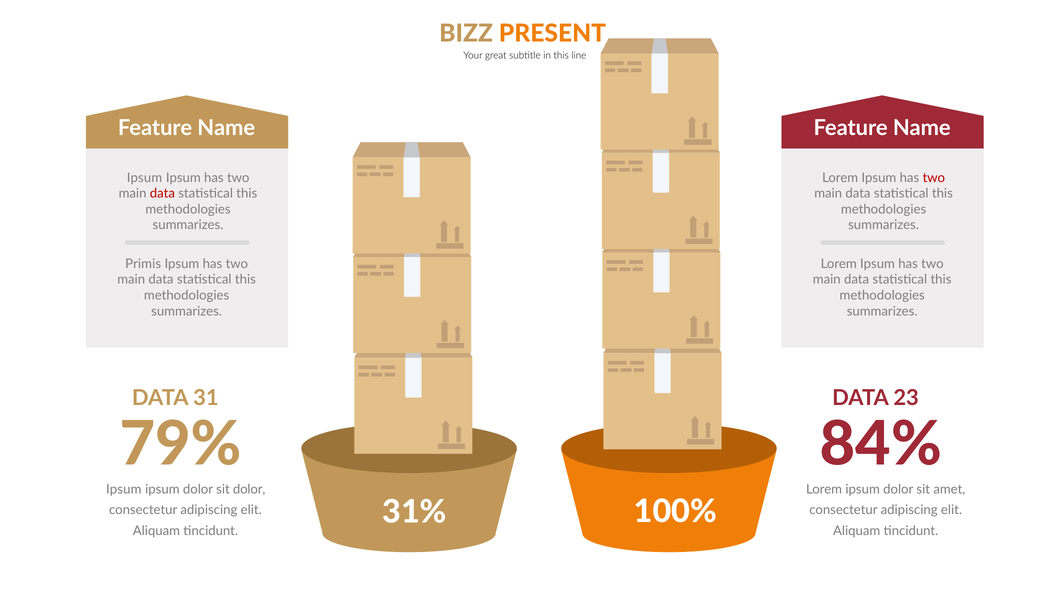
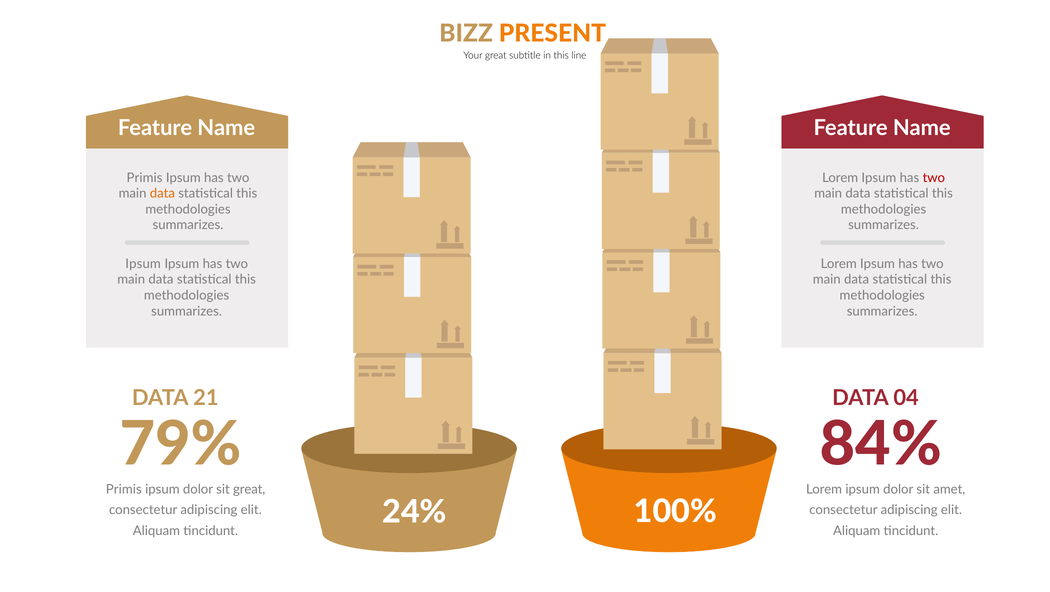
Ipsum at (144, 178): Ipsum -> Primis
data at (162, 194) colour: red -> orange
Primis at (143, 264): Primis -> Ipsum
31: 31 -> 21
23: 23 -> 04
Ipsum at (124, 490): Ipsum -> Primis
sit dolor: dolor -> great
31%: 31% -> 24%
